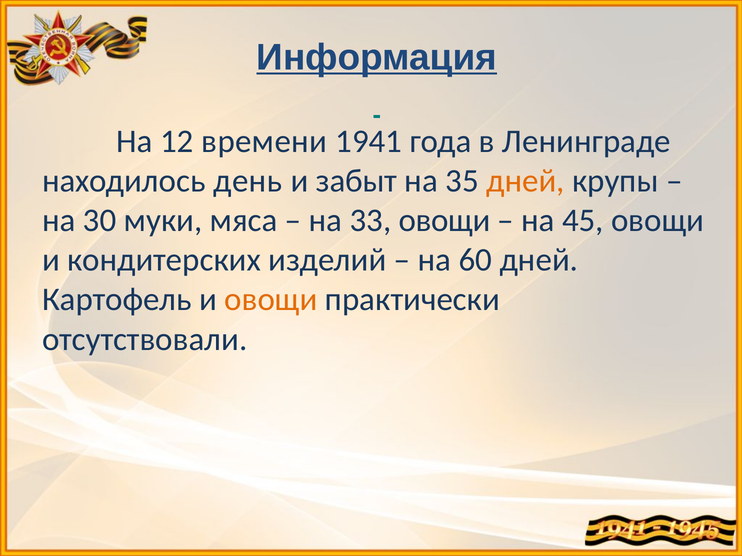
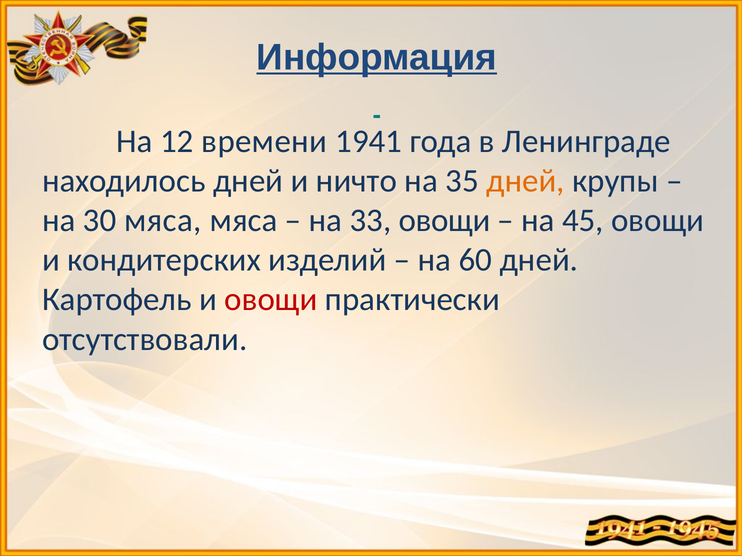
находилось день: день -> дней
забыт: забыт -> ничто
30 муки: муки -> мяса
овощи at (271, 300) colour: orange -> red
